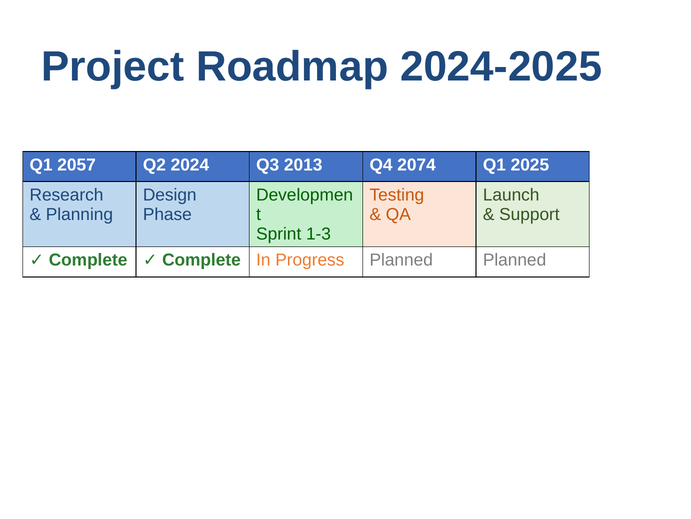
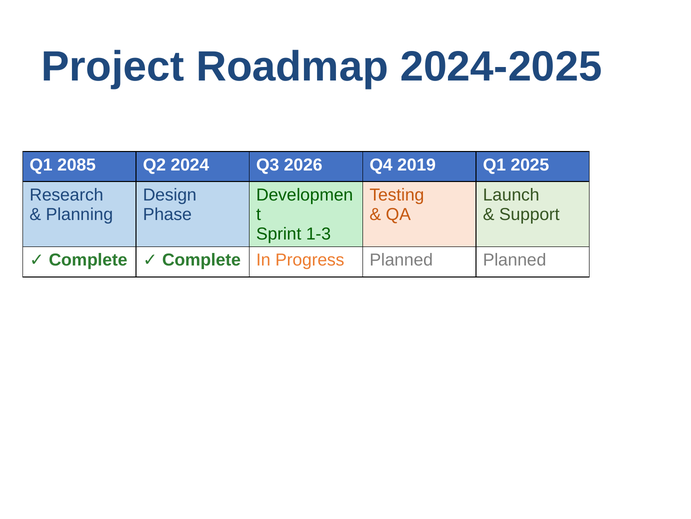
2057: 2057 -> 2085
2013: 2013 -> 2026
2074: 2074 -> 2019
